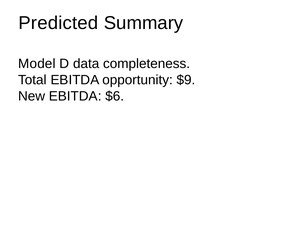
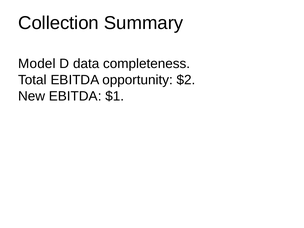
Predicted: Predicted -> Collection
$9: $9 -> $2
$6: $6 -> $1
